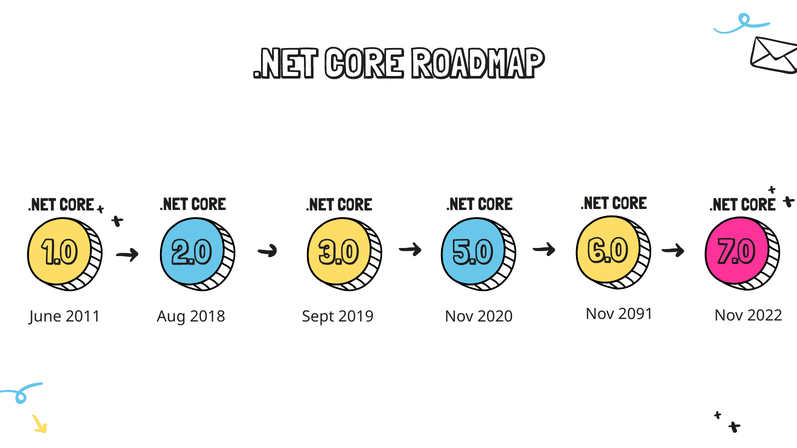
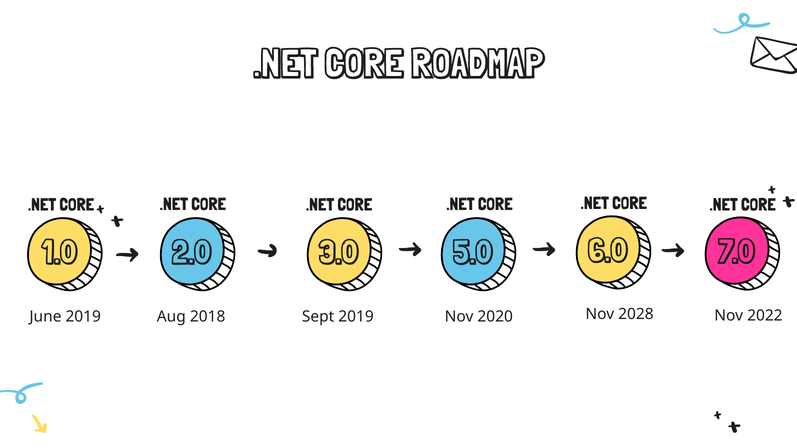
June 2011: 2011 -> 2019
2091: 2091 -> 2028
